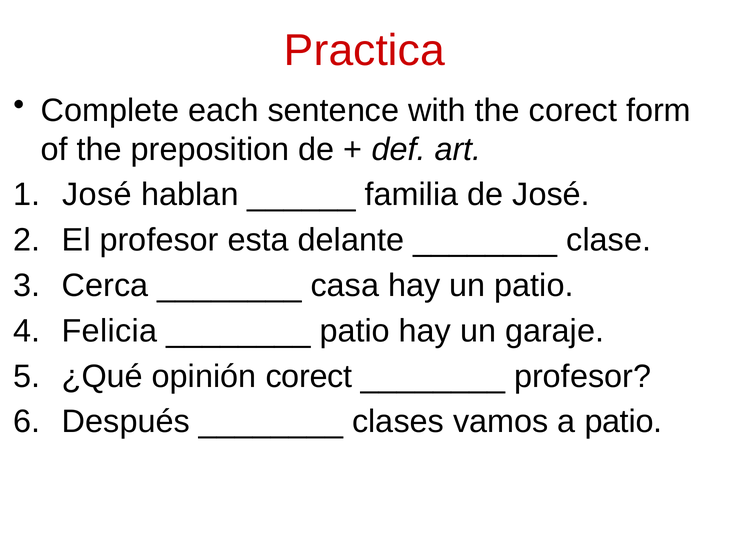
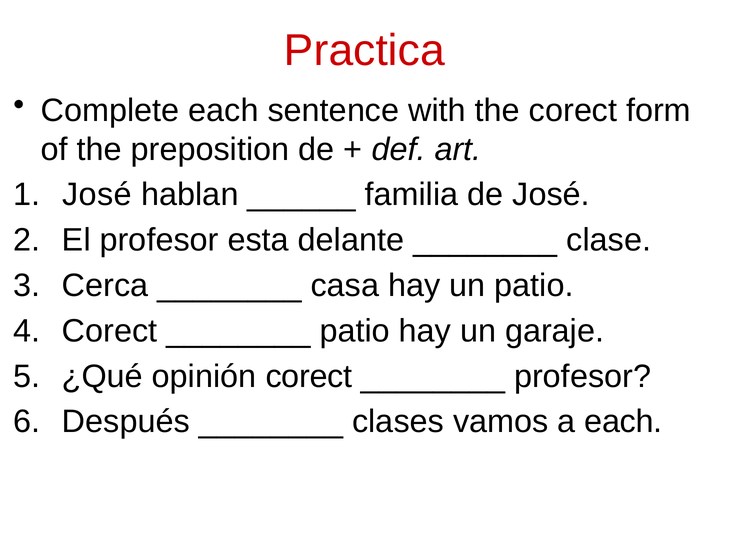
Felicia at (110, 331): Felicia -> Corect
a patio: patio -> each
